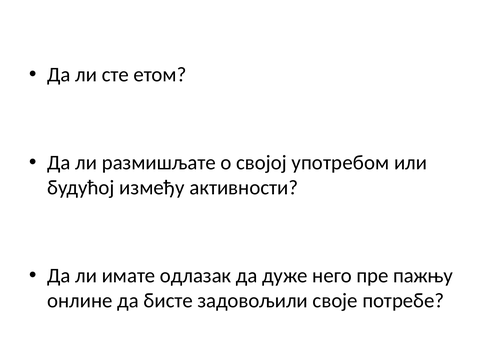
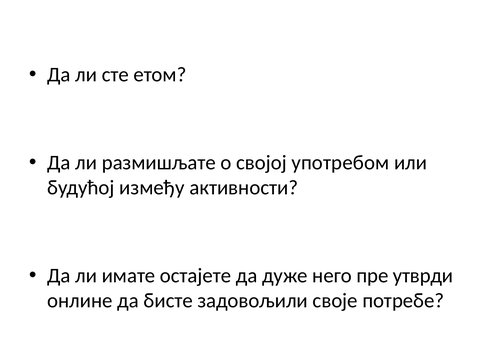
одлазак: одлазак -> остајете
пажњу: пажњу -> утврди
